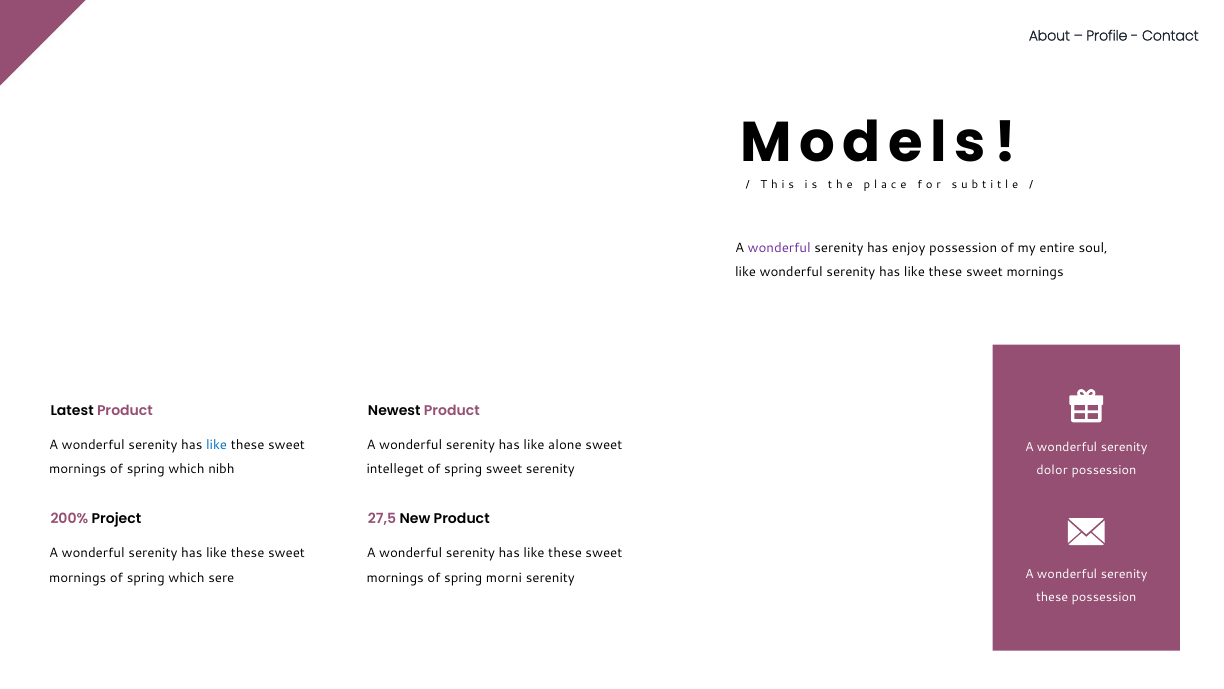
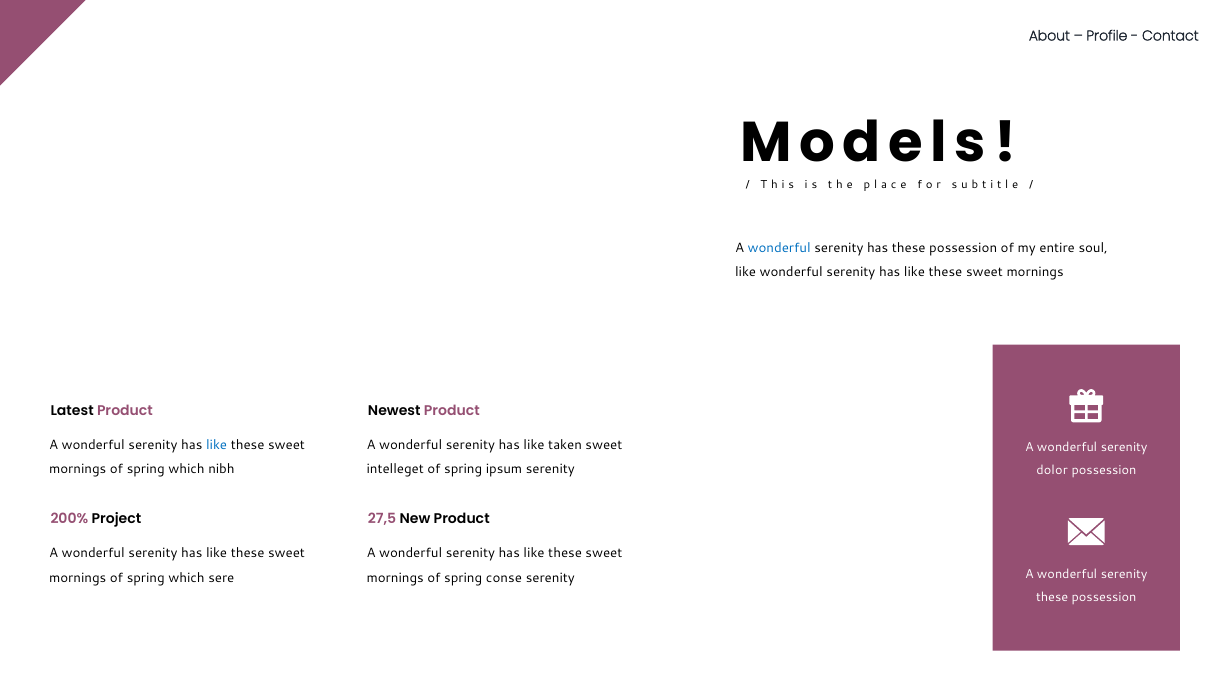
wonderful at (779, 248) colour: purple -> blue
has enjoy: enjoy -> these
alone: alone -> taken
spring sweet: sweet -> ipsum
morni: morni -> conse
